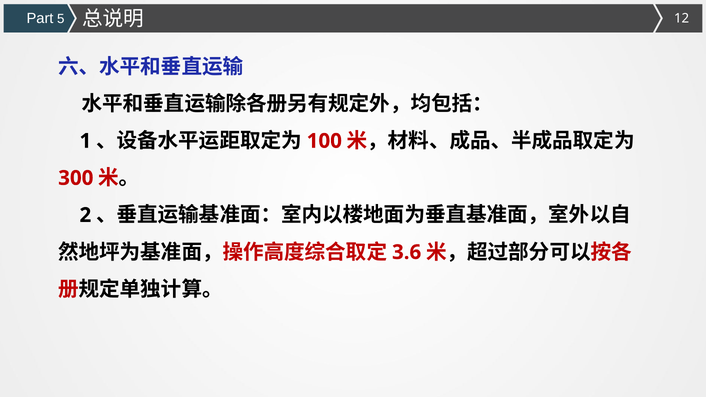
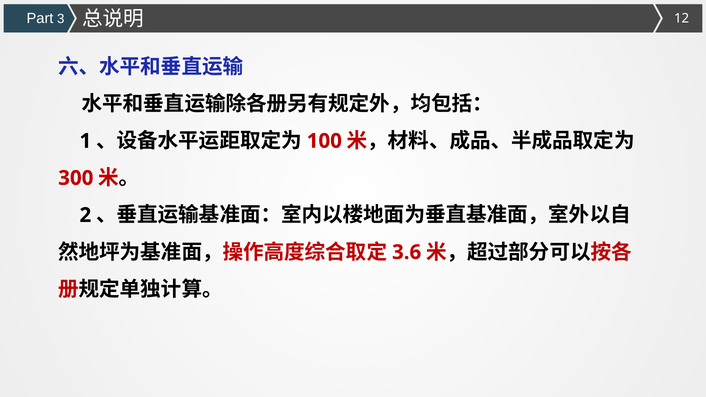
5: 5 -> 3
